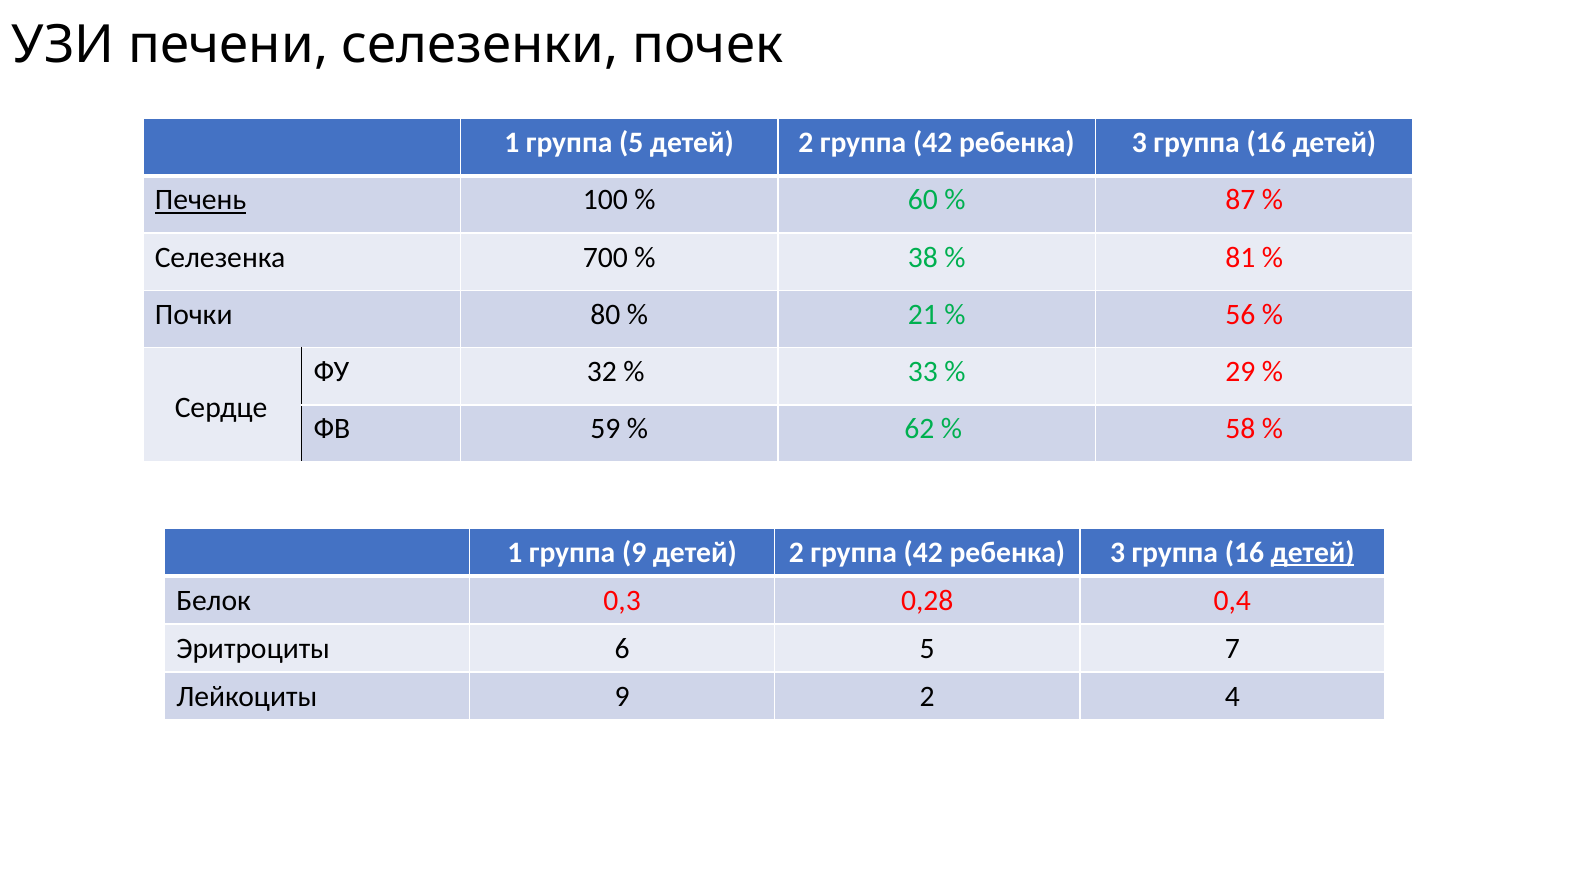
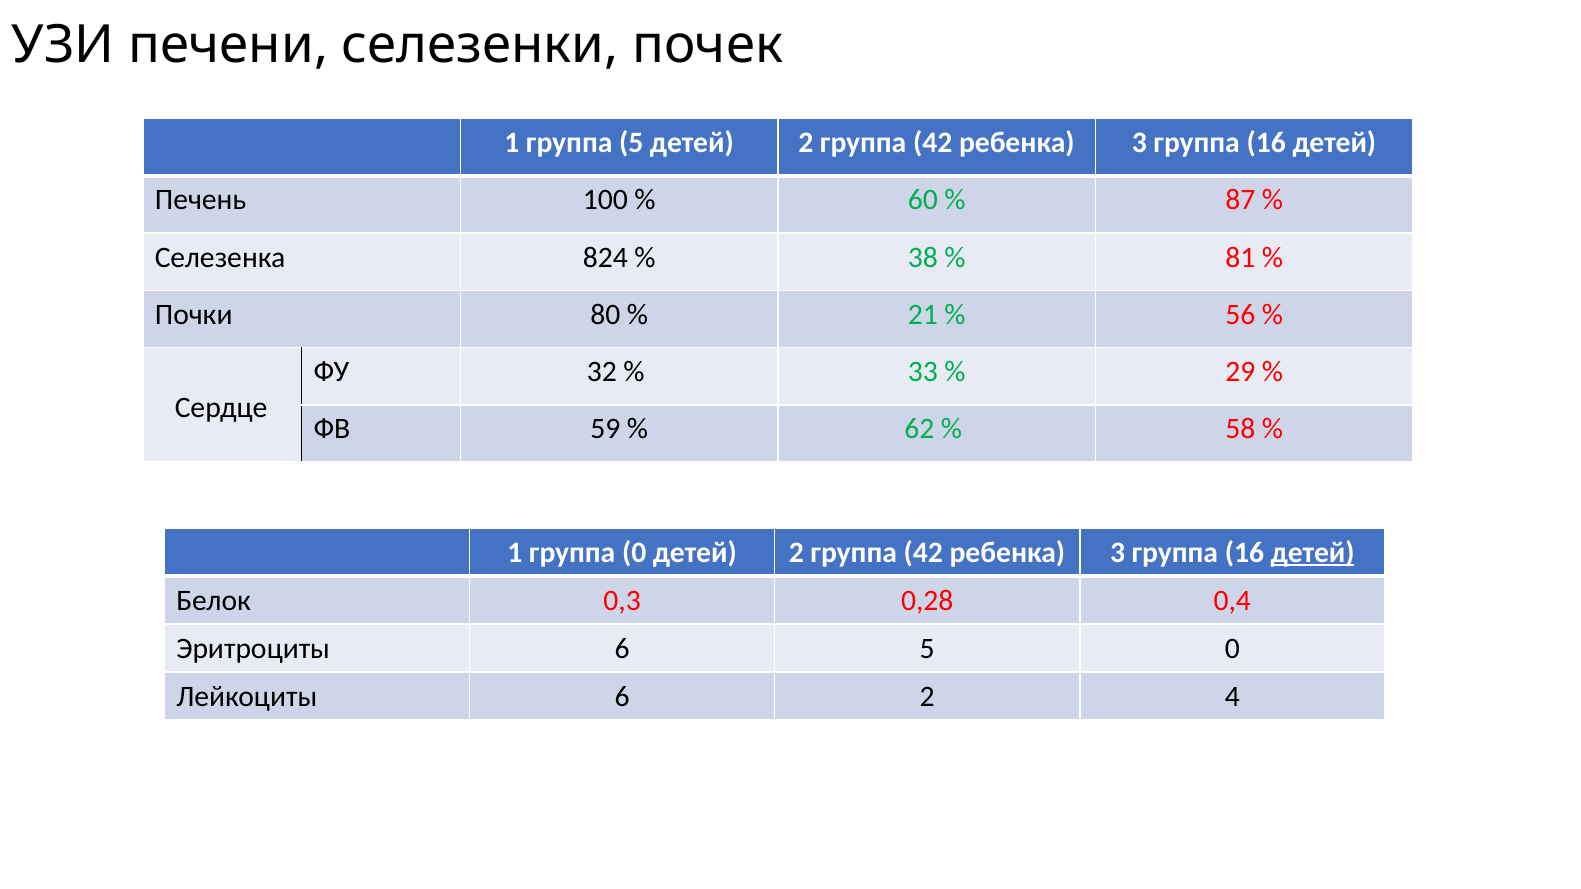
Печень underline: present -> none
700: 700 -> 824
группа 9: 9 -> 0
5 7: 7 -> 0
Лейкоциты 9: 9 -> 6
